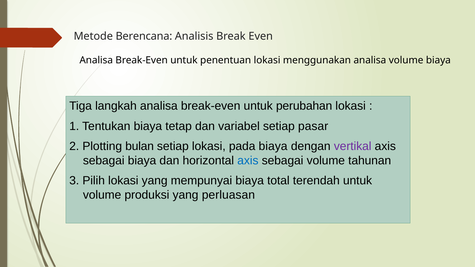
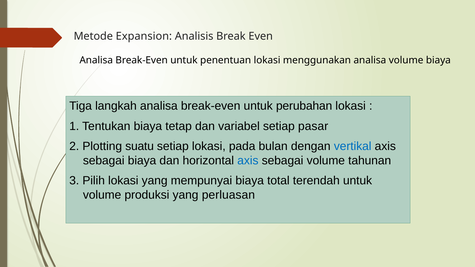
Berencana: Berencana -> Expansion
bulan: bulan -> suatu
pada biaya: biaya -> bulan
vertikal colour: purple -> blue
